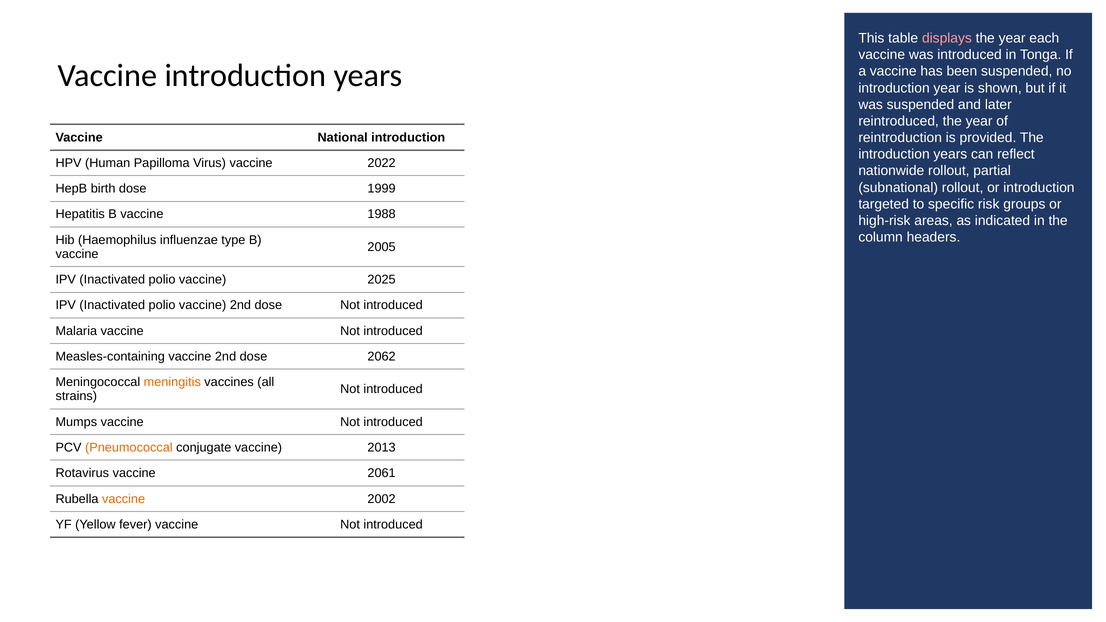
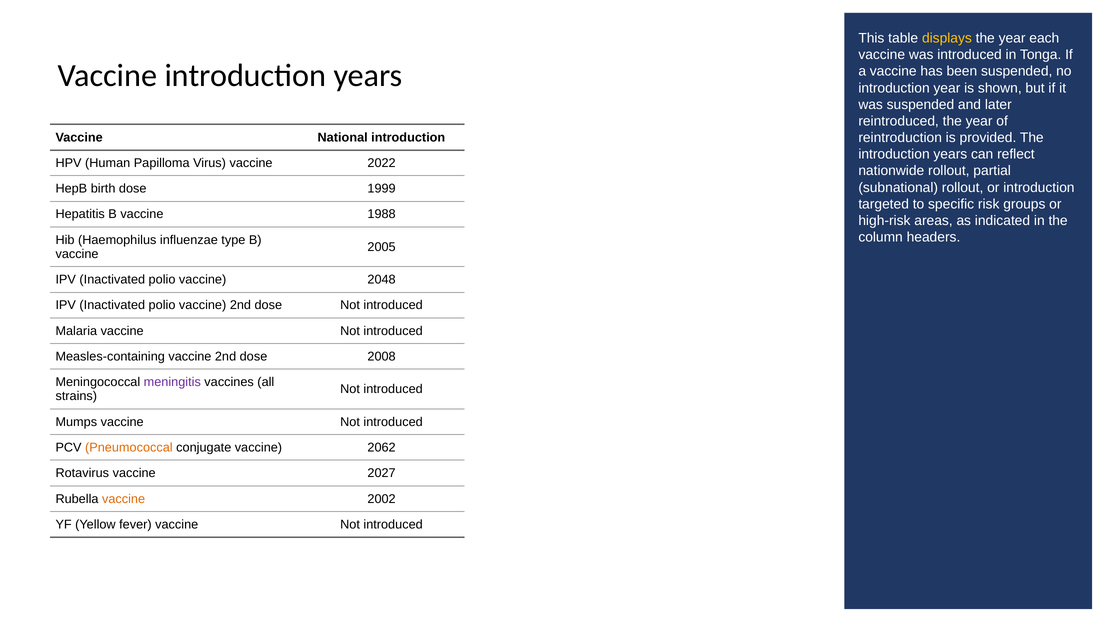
displays colour: pink -> yellow
2025: 2025 -> 2048
2062: 2062 -> 2008
meningitis colour: orange -> purple
2013: 2013 -> 2062
2061: 2061 -> 2027
